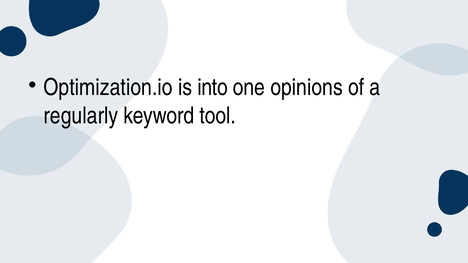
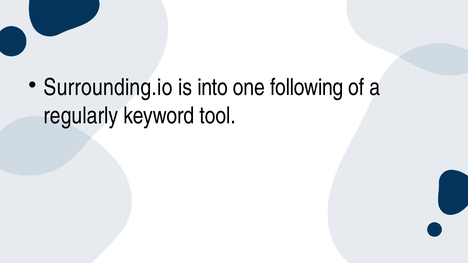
Optimization.io: Optimization.io -> Surrounding.io
opinions: opinions -> following
